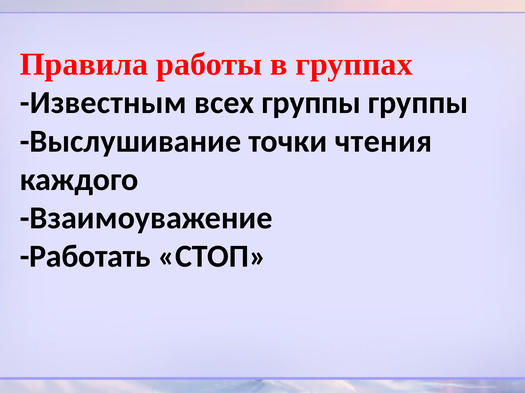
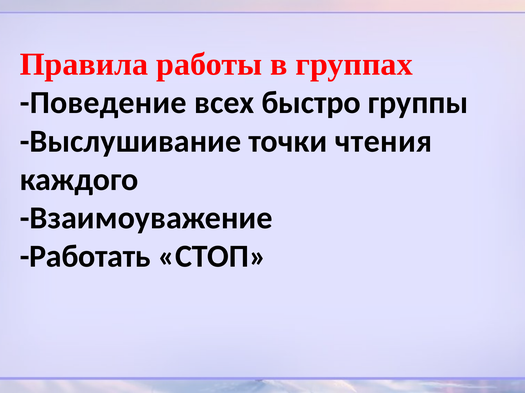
Известным: Известным -> Поведение
всех группы: группы -> быстро
